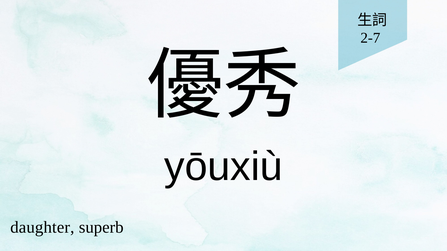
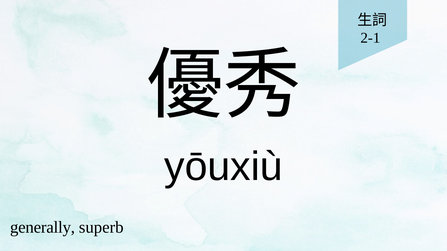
2-7: 2-7 -> 2-1
daughter: daughter -> generally
